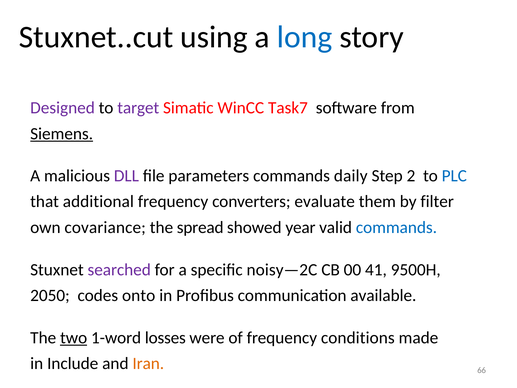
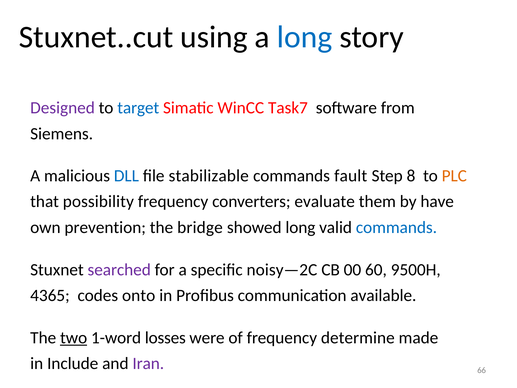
target colour: purple -> blue
Siemens underline: present -> none
DLL colour: purple -> blue
parameters: parameters -> stabilizable
daily: daily -> fault
2: 2 -> 8
PLC colour: blue -> orange
additional: additional -> possibility
filter: filter -> have
covariance: covariance -> prevention
spread: spread -> bridge
showed year: year -> long
41: 41 -> 60
2050: 2050 -> 4365
conditions: conditions -> determine
Iran colour: orange -> purple
